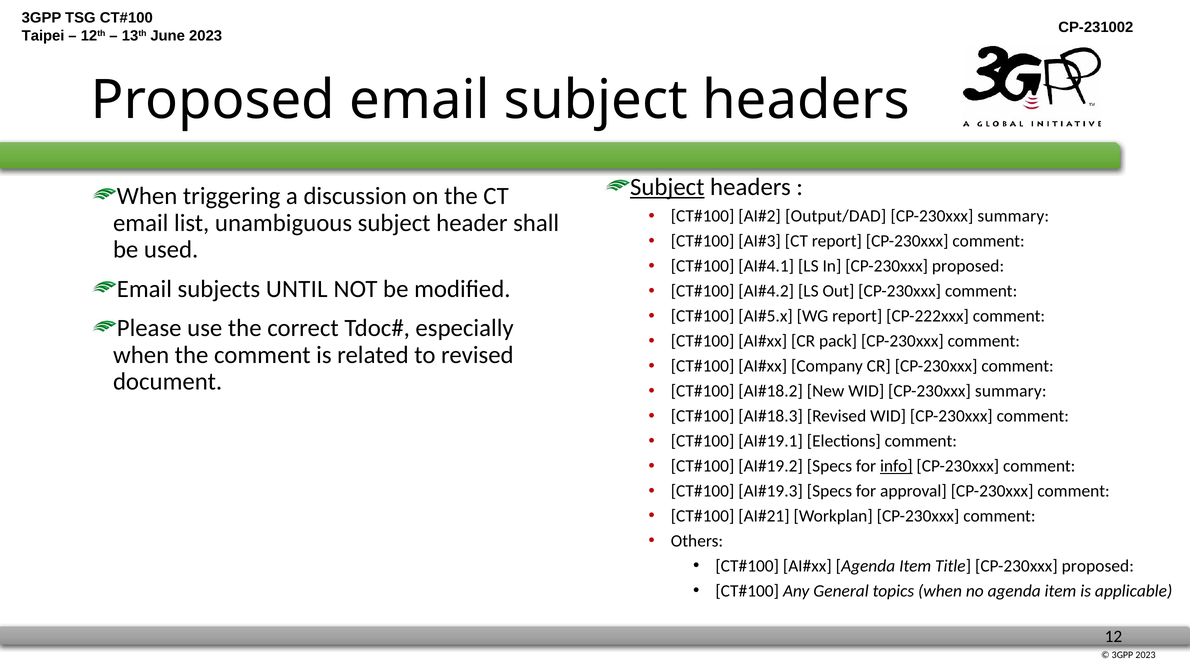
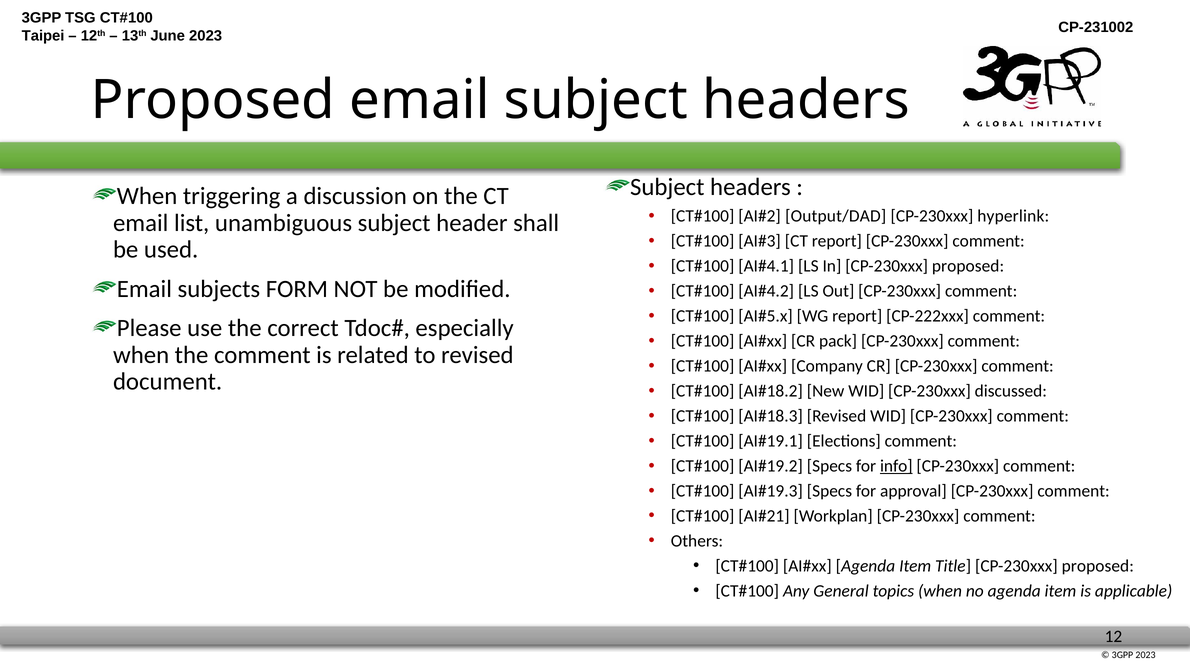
Subject at (667, 187) underline: present -> none
summary at (1013, 216): summary -> hyperlink
UNTIL: UNTIL -> FORM
WID CP-230xxx summary: summary -> discussed
